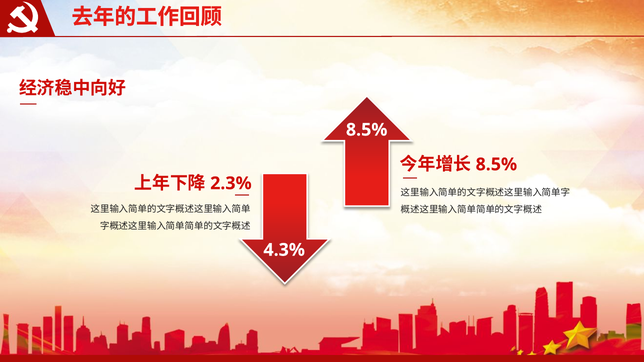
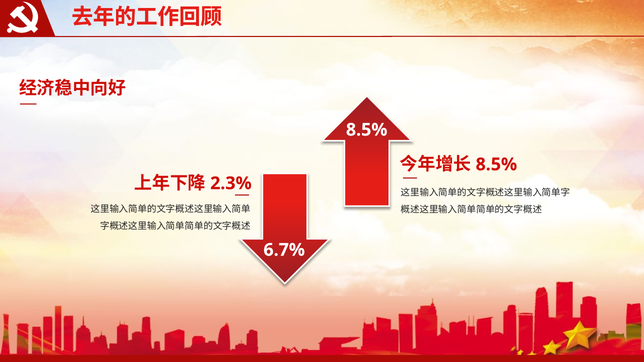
4.3%: 4.3% -> 6.7%
